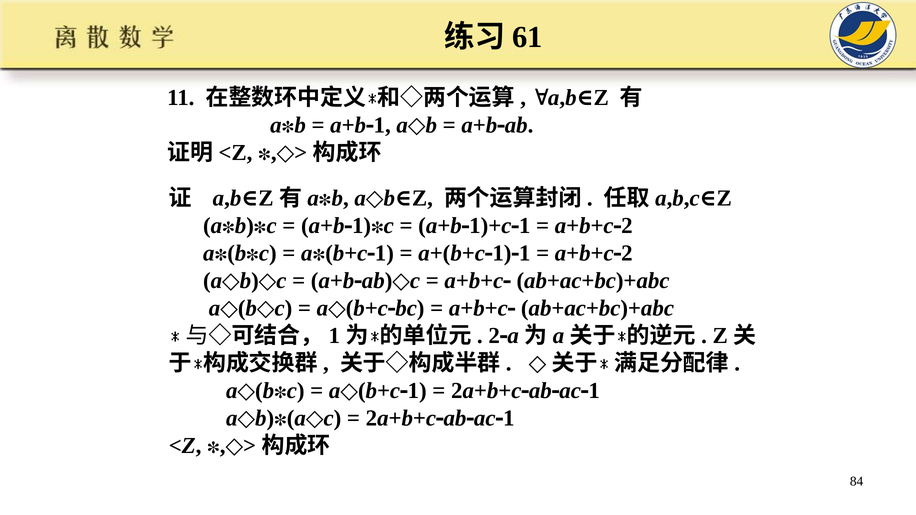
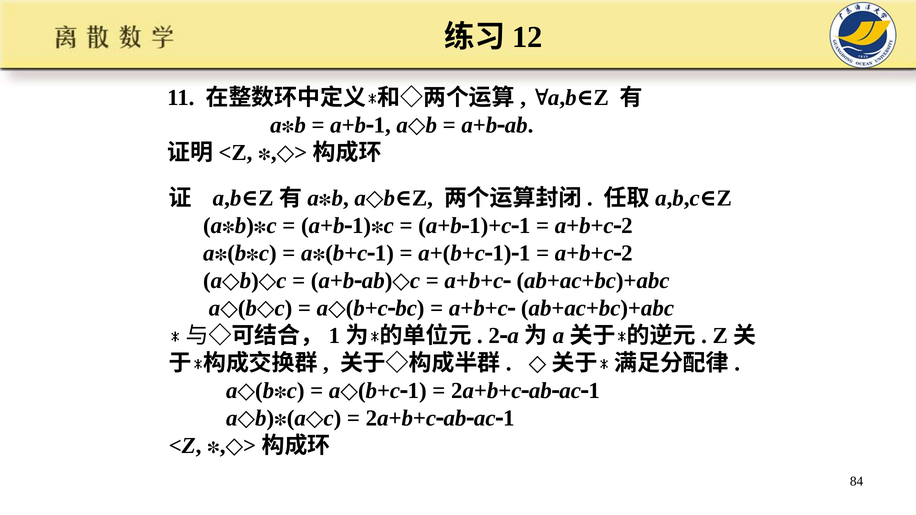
61: 61 -> 12
